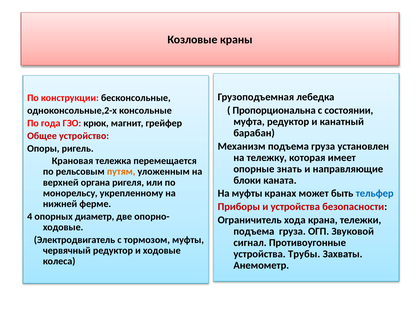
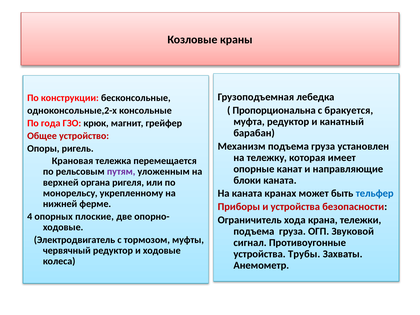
состоянии: состоянии -> бракуется
знать: знать -> канат
путям colour: orange -> purple
На муфты: муфты -> каната
диаметр: диаметр -> плоские
